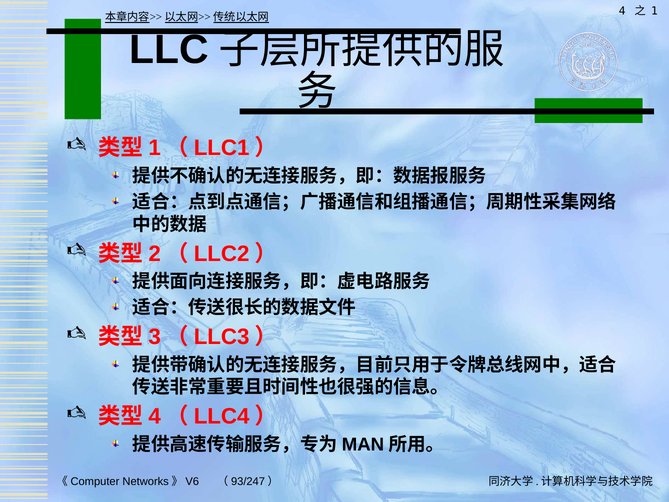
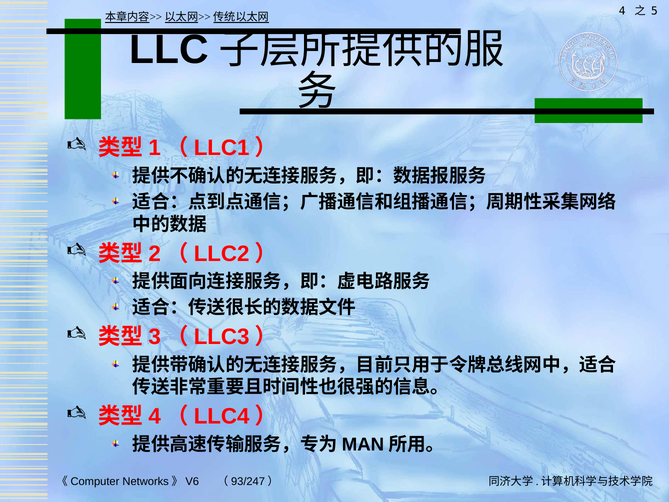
1: 1 -> 5
